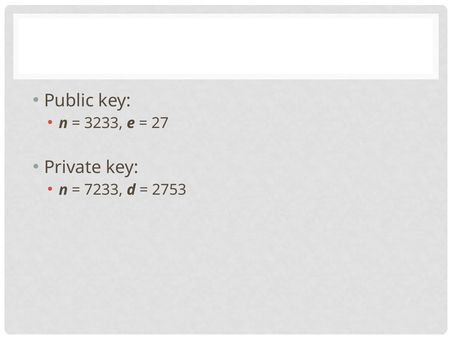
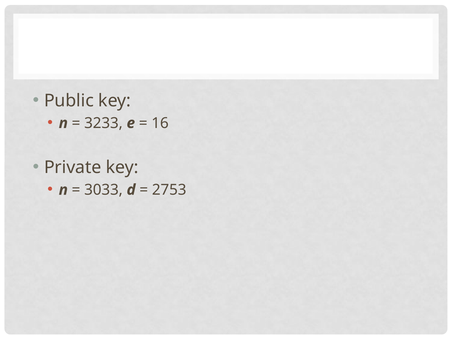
27: 27 -> 16
7233: 7233 -> 3033
